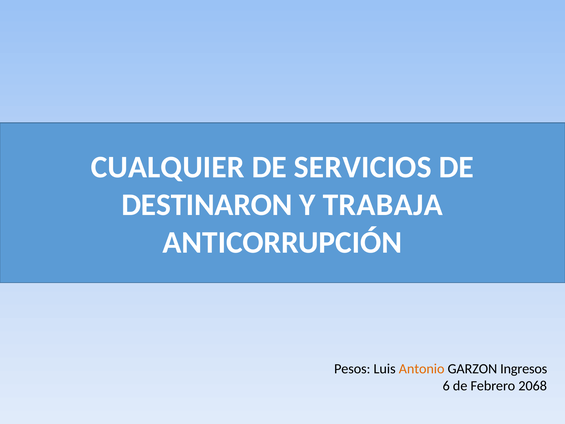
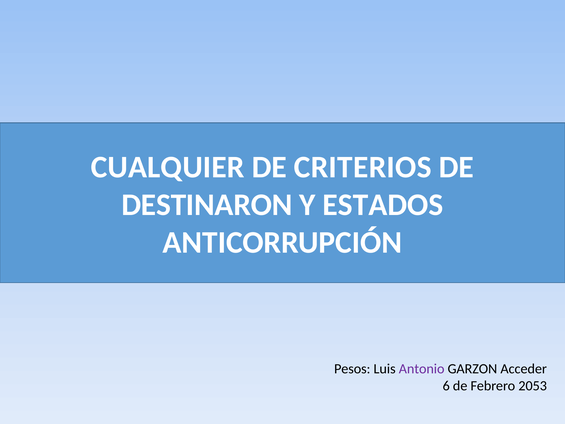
SERVICIOS: SERVICIOS -> CRITERIOS
TRABAJA: TRABAJA -> ESTADOS
Antonio colour: orange -> purple
Ingresos: Ingresos -> Acceder
2068: 2068 -> 2053
